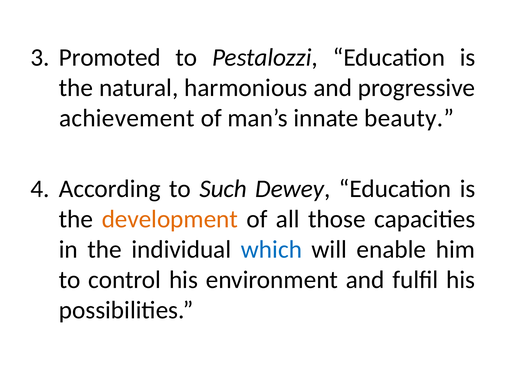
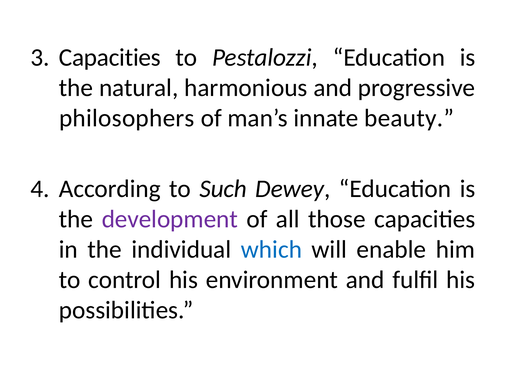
Promoted at (110, 57): Promoted -> Capacities
achievement: achievement -> philosophers
development colour: orange -> purple
